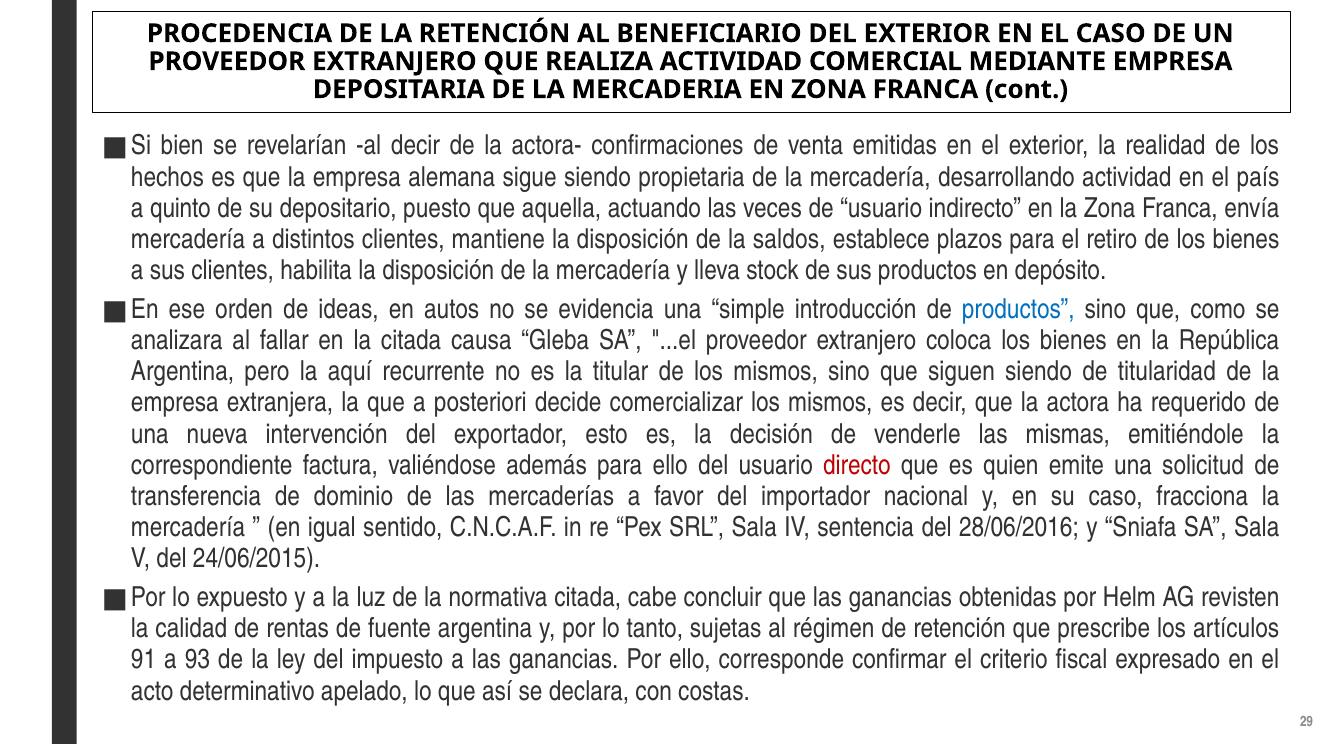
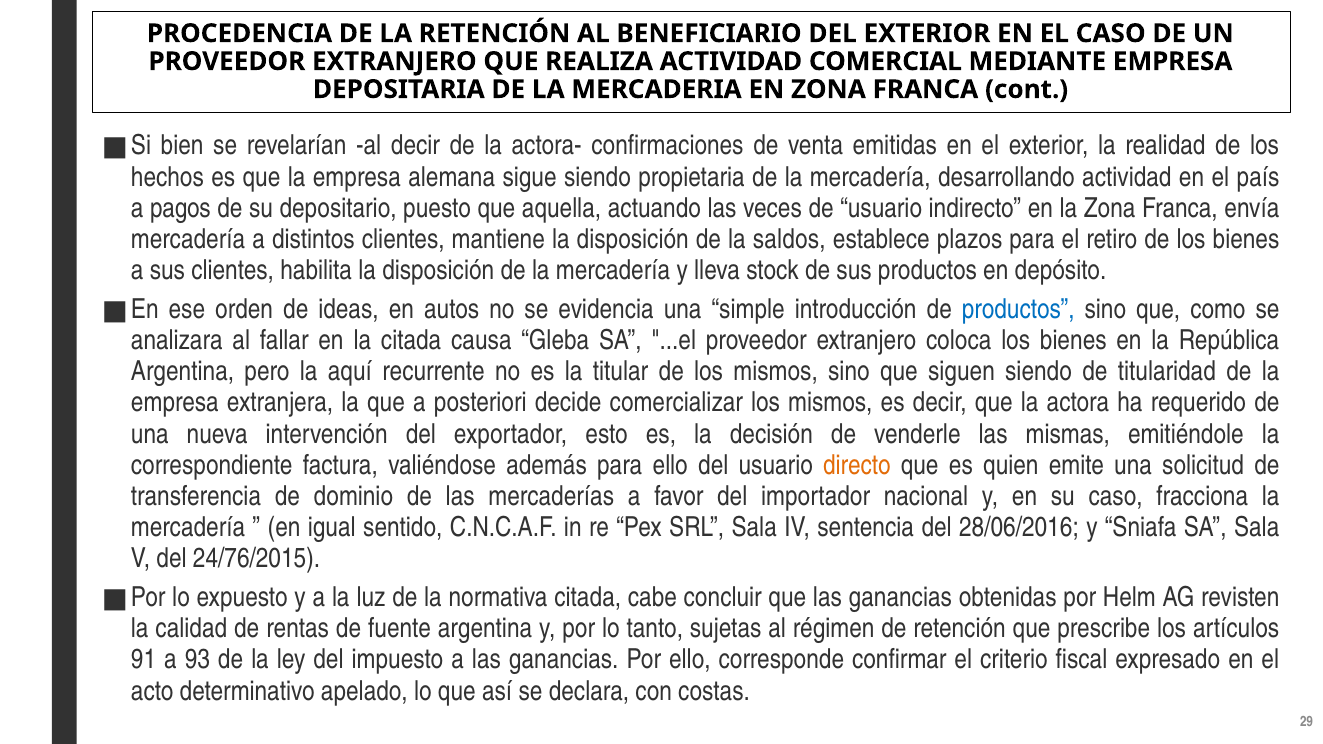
quinto: quinto -> pagos
directo colour: red -> orange
24/06/2015: 24/06/2015 -> 24/76/2015
